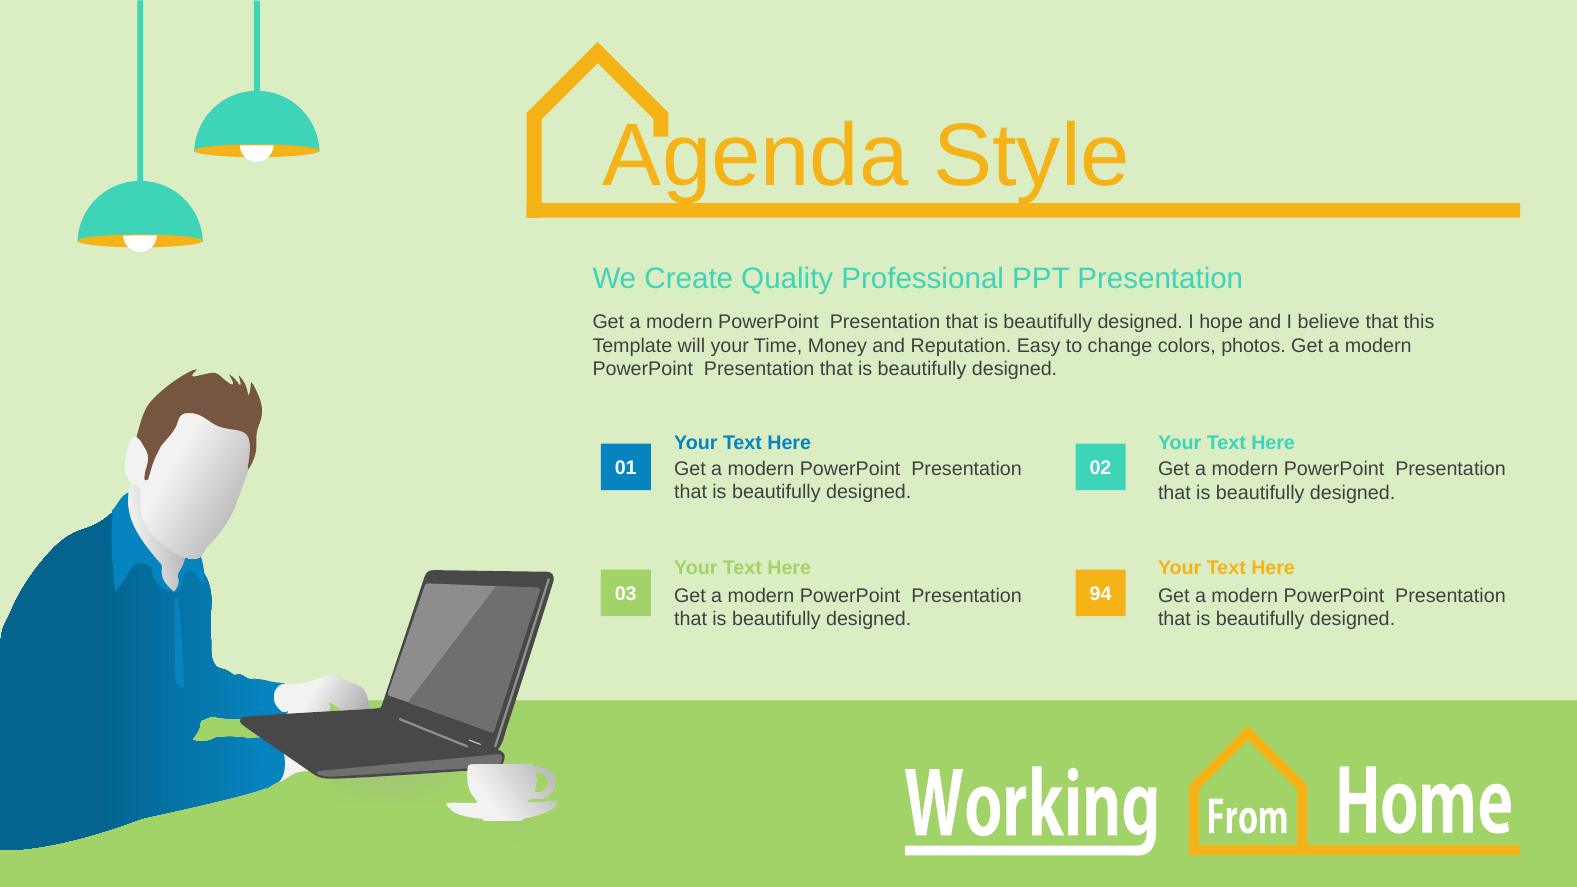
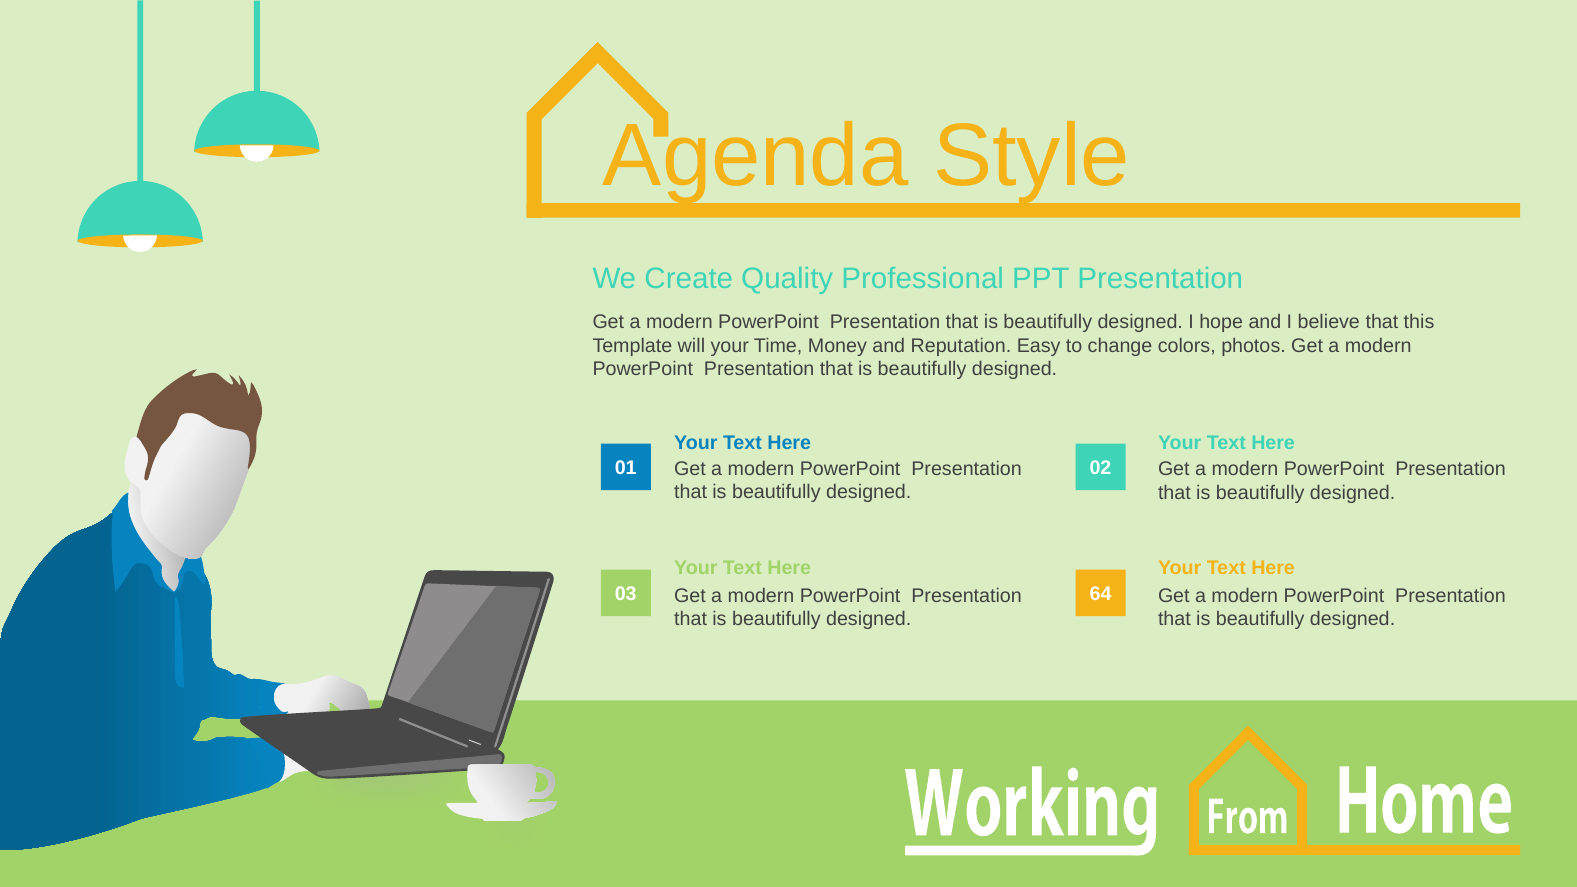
94: 94 -> 64
